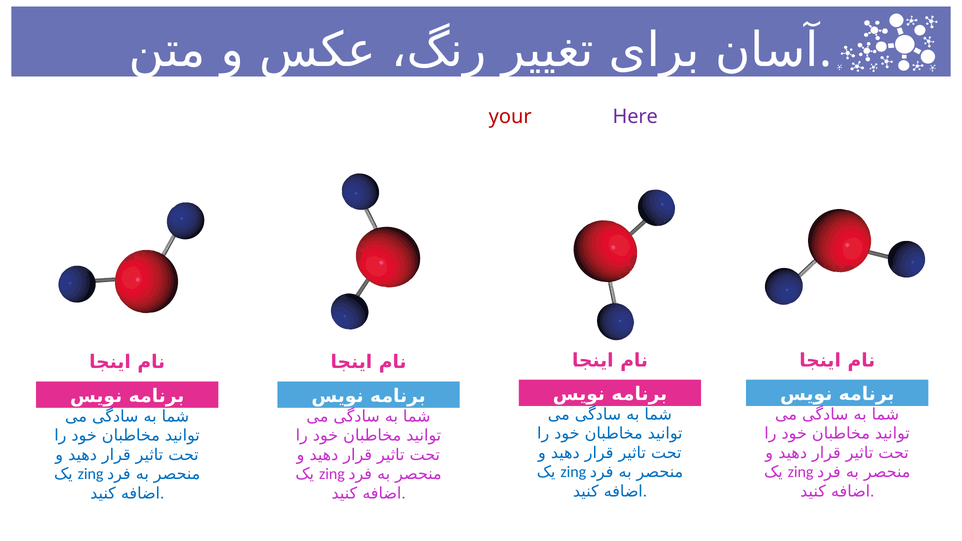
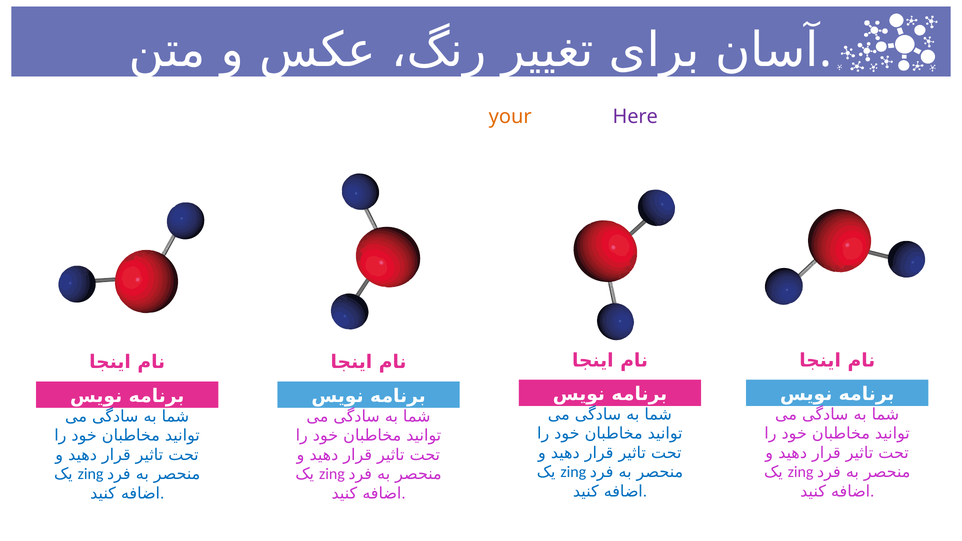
your colour: red -> orange
